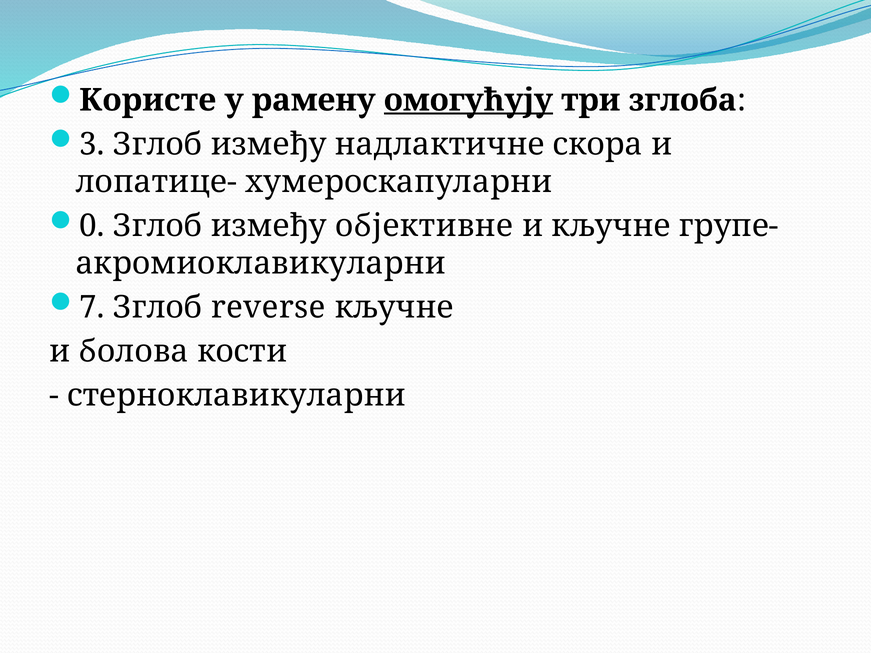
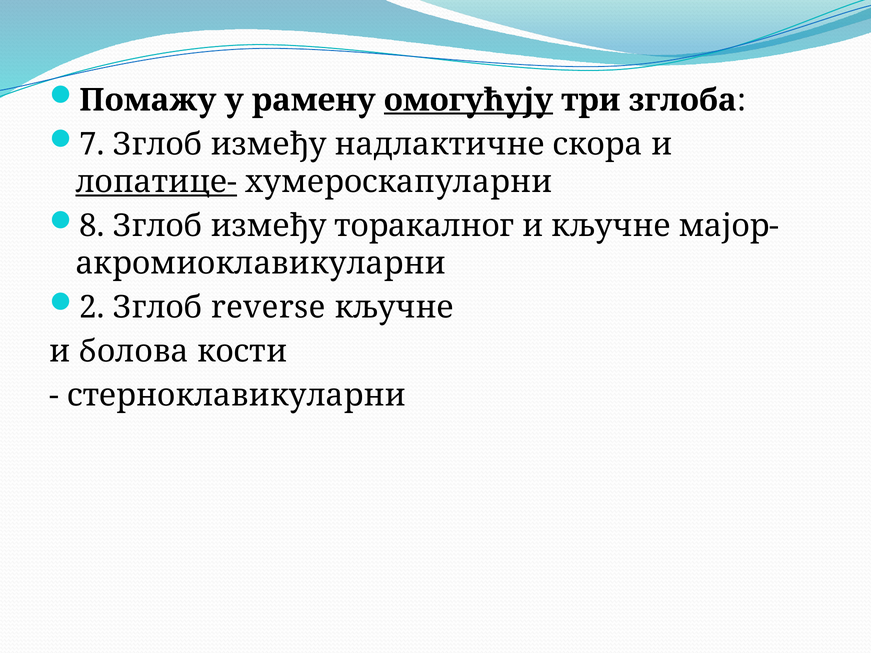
Користе: Користе -> Помажу
3: 3 -> 7
лопатице- underline: none -> present
0: 0 -> 8
објективне: објективне -> торакалног
групе-: групе- -> мајор-
7: 7 -> 2
